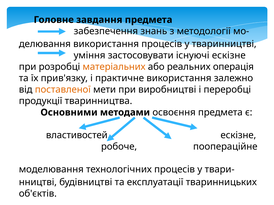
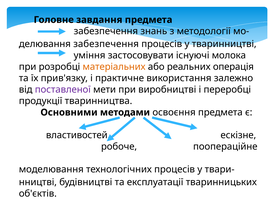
використання at (106, 44): використання -> забезпечення
існуючі ескізне: ескізне -> молока
поставленої colour: orange -> purple
